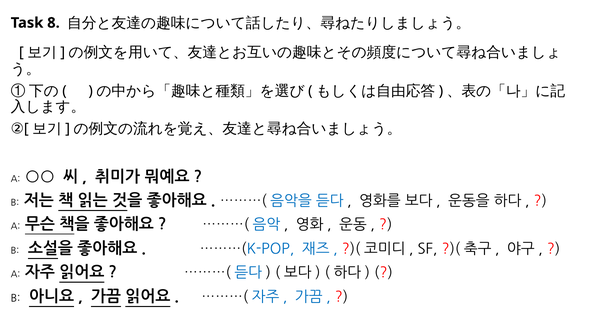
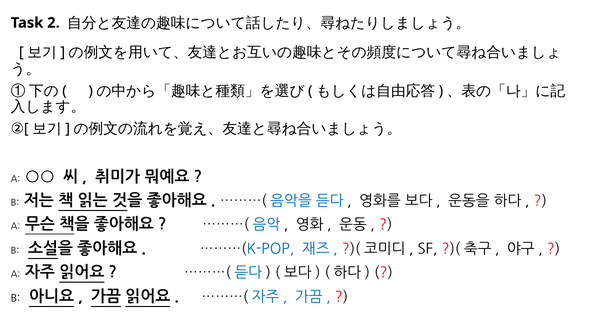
8: 8 -> 2
